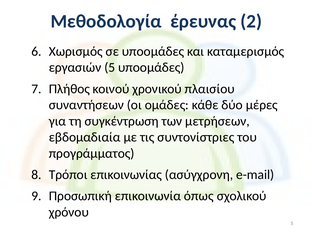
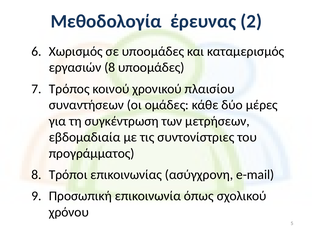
εργασιών 5: 5 -> 8
Πλήθος: Πλήθος -> Τρόπος
